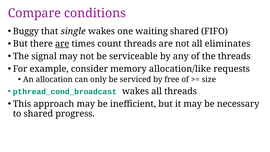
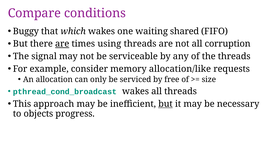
single: single -> which
count: count -> using
eliminates: eliminates -> corruption
but at (165, 104) underline: none -> present
to shared: shared -> objects
